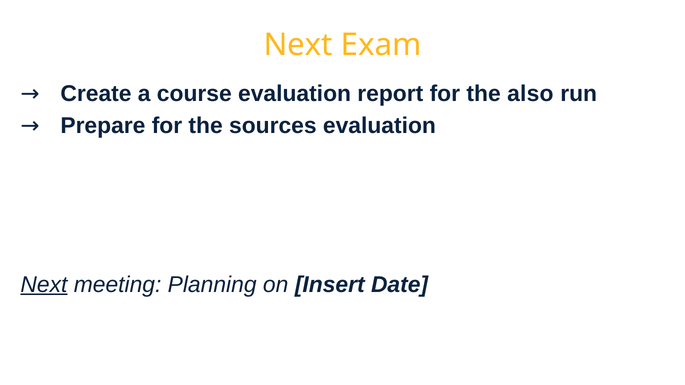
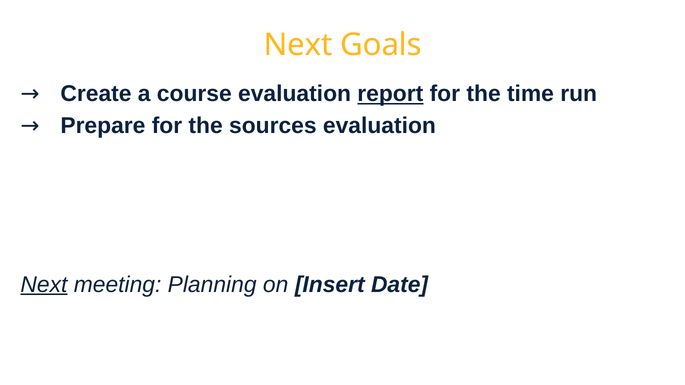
Exam: Exam -> Goals
report underline: none -> present
also: also -> time
